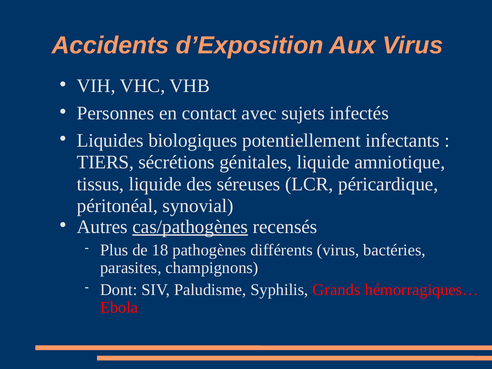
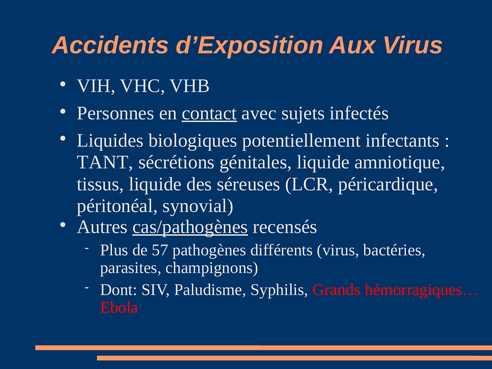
contact underline: none -> present
TIERS: TIERS -> TANT
18: 18 -> 57
